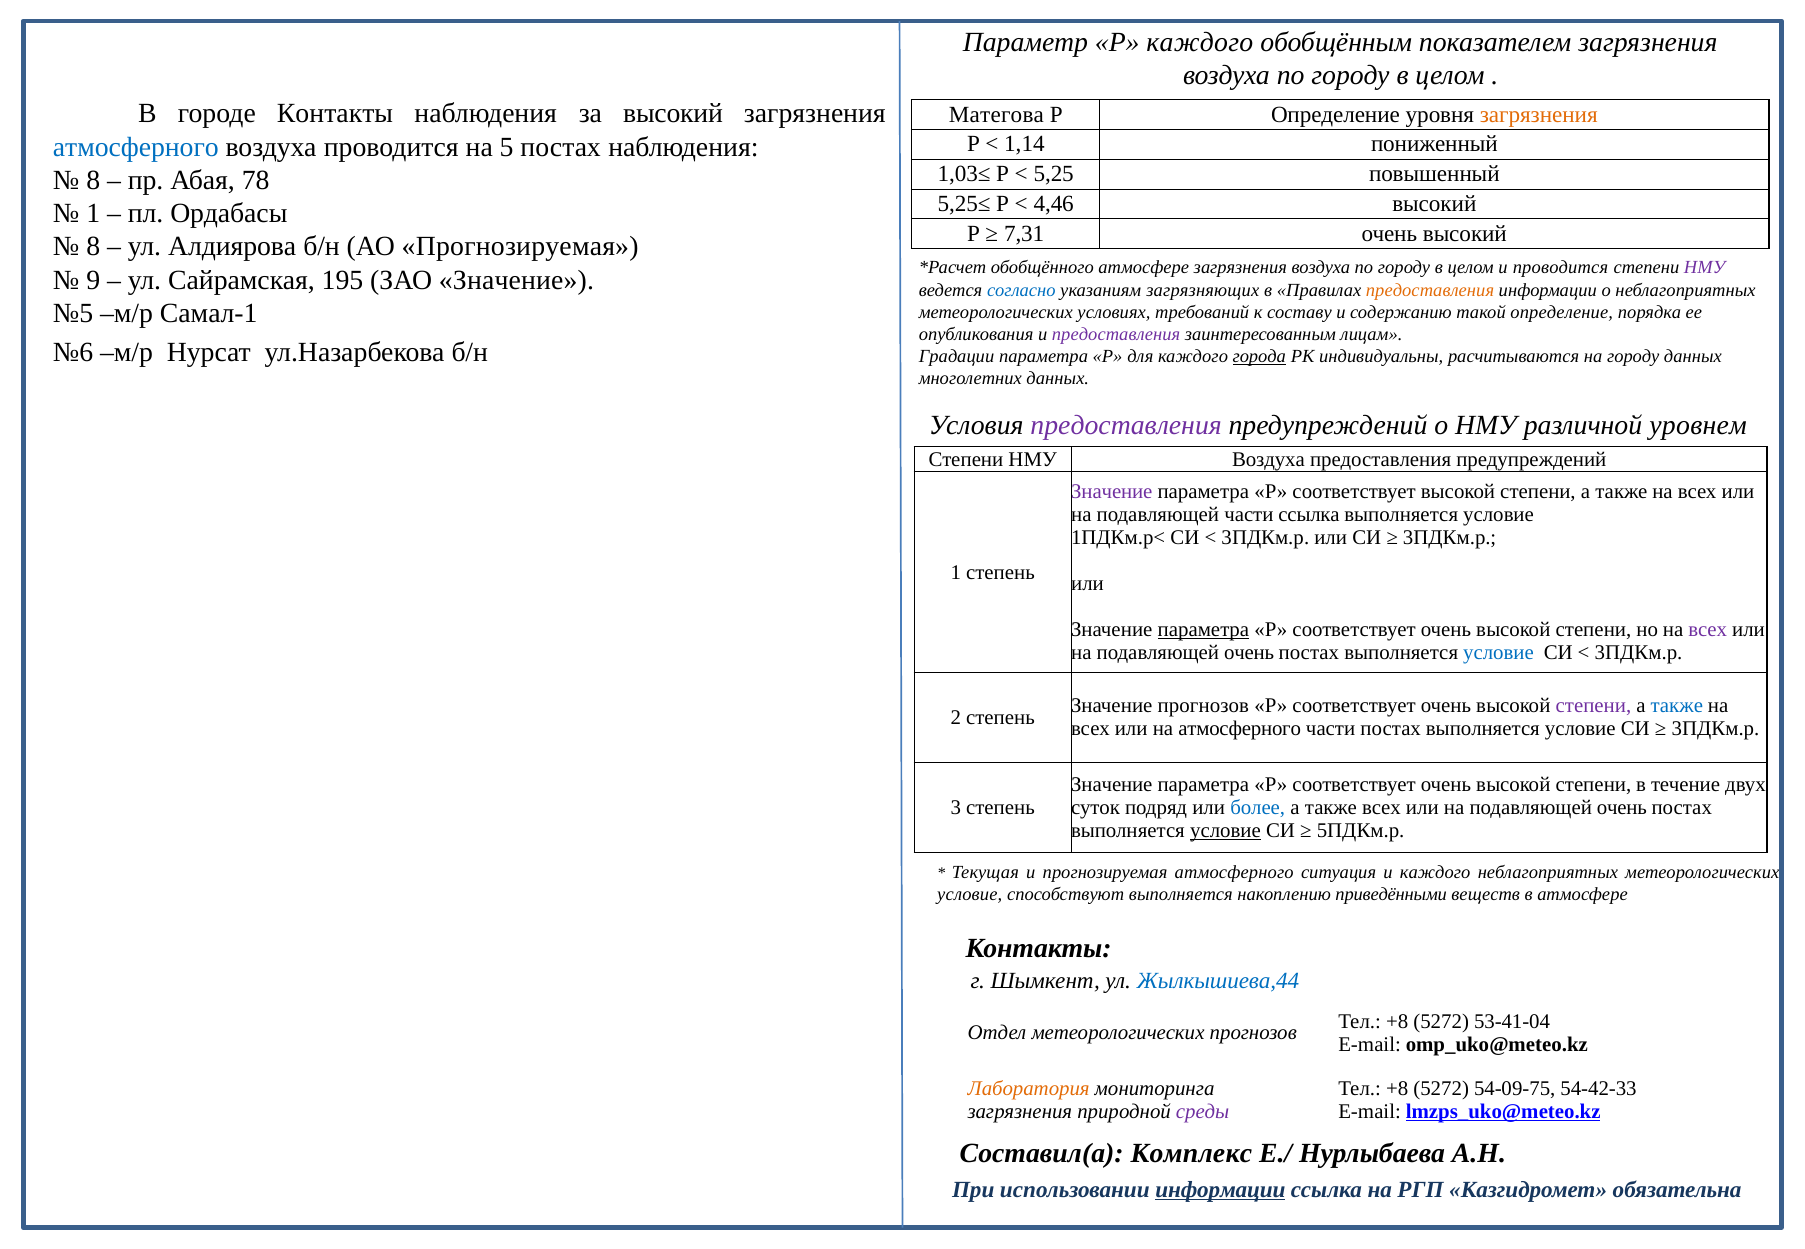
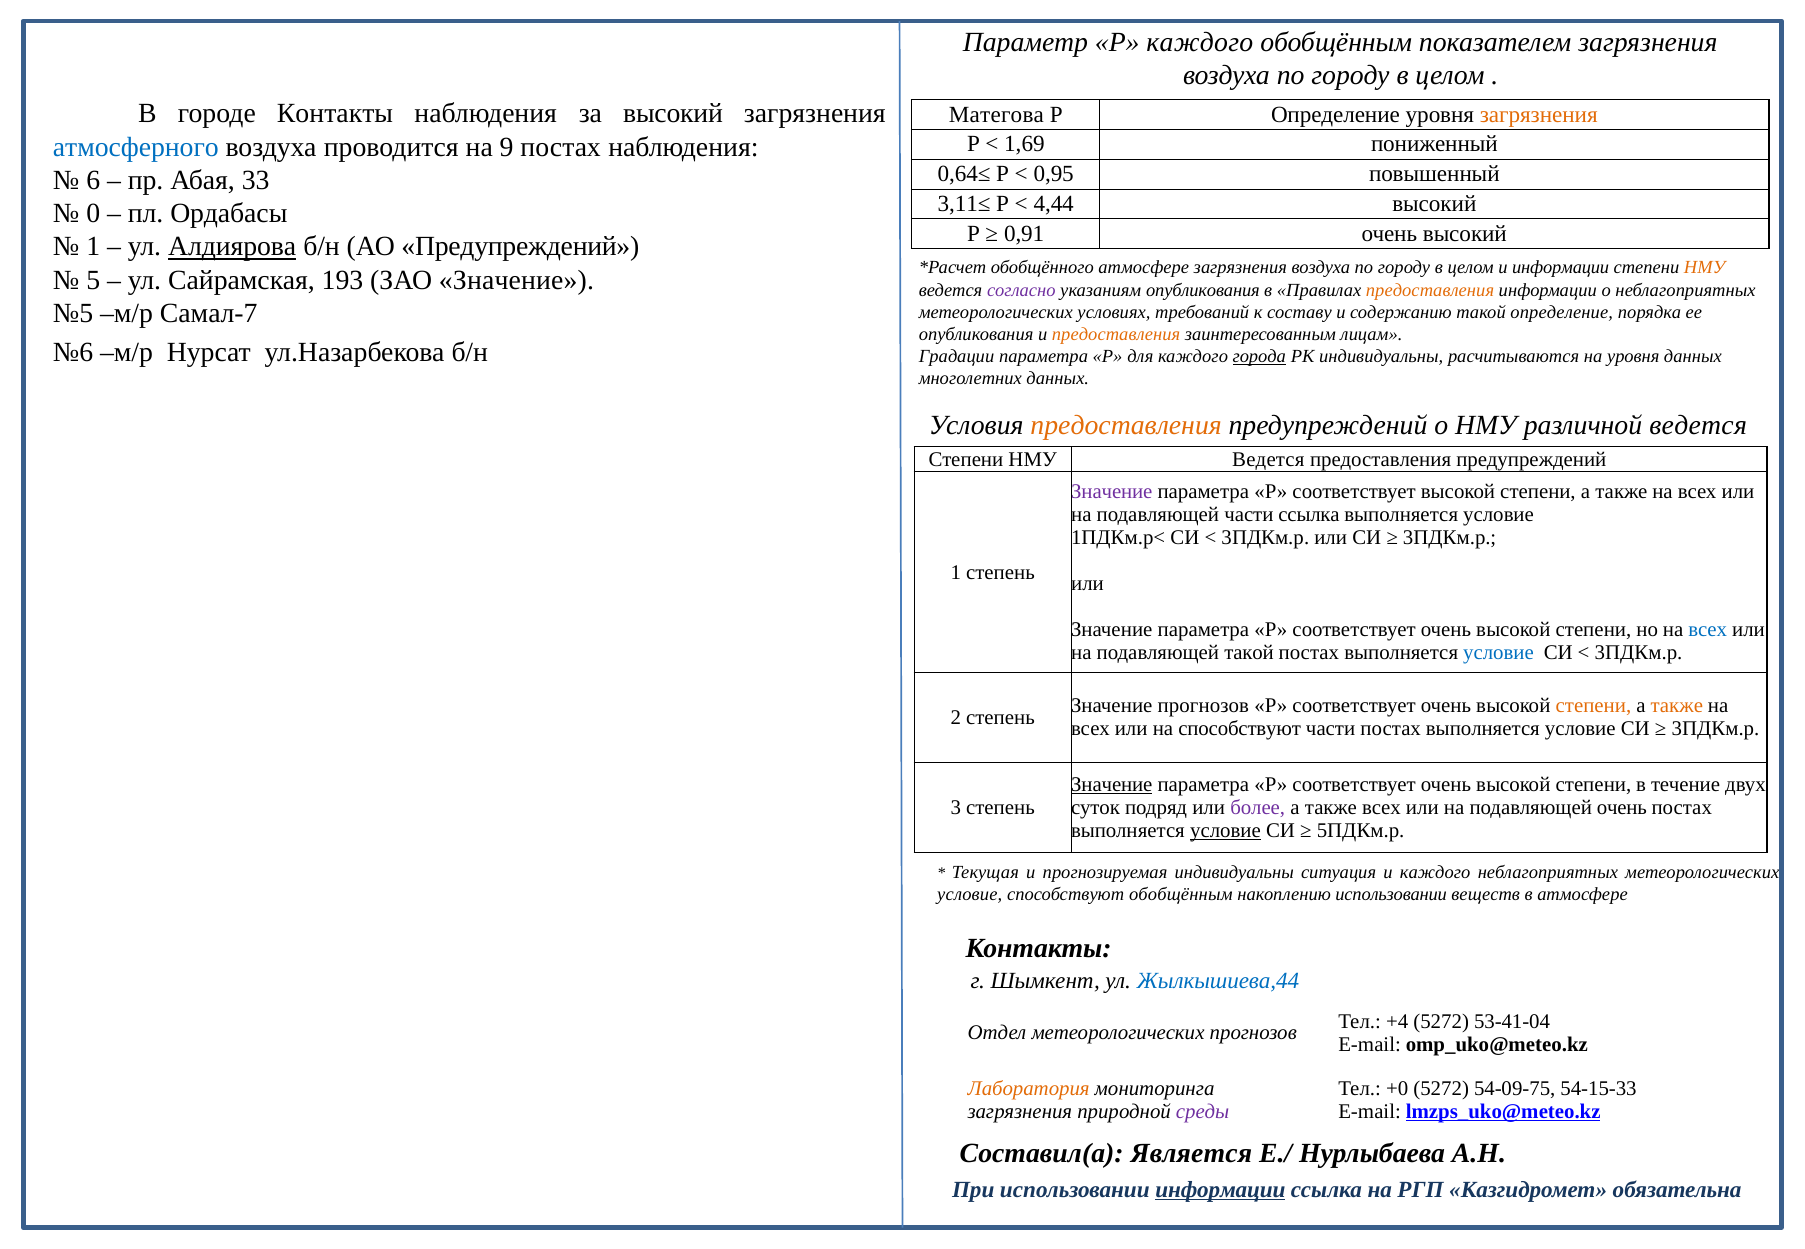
1,14: 1,14 -> 1,69
5: 5 -> 9
1,03≤: 1,03≤ -> 0,64≤
5,25: 5,25 -> 0,95
8 at (93, 180): 8 -> 6
78: 78 -> 33
5,25≤: 5,25≤ -> 3,11≤
4,46: 4,46 -> 4,44
1 at (93, 214): 1 -> 0
7,31: 7,31 -> 0,91
8 at (93, 247): 8 -> 1
Алдиярова underline: none -> present
АО Прогнозируемая: Прогнозируемая -> Предупреждений
и проводится: проводится -> информации
НМУ at (1705, 268) colour: purple -> orange
9: 9 -> 5
195: 195 -> 193
согласно colour: blue -> purple
указаниям загрязняющих: загрязняющих -> опубликования
Самал-1: Самал-1 -> Самал-7
предоставления at (1116, 335) colour: purple -> orange
на городу: городу -> уровня
предоставления at (1126, 426) colour: purple -> orange
различной уровнем: уровнем -> ведется
Воздуха at (1268, 460): Воздуха -> Ведется
параметра at (1203, 630) underline: present -> none
всех at (1708, 630) colour: purple -> blue
очень at (1249, 653): очень -> такой
степени at (1593, 706) colour: purple -> orange
также at (1677, 706) colour: blue -> orange
на атмосферного: атмосферного -> способствуют
Значение at (1112, 785) underline: none -> present
более colour: blue -> purple
прогнозируемая атмосферного: атмосферного -> индивидуальны
способствуют выполняется: выполняется -> обобщённым
накоплению приведёнными: приведёнными -> использовании
+8 at (1397, 1022): +8 -> +4
+8 at (1397, 1089): +8 -> +0
54-42-33: 54-42-33 -> 54-15-33
Комплекс: Комплекс -> Является
